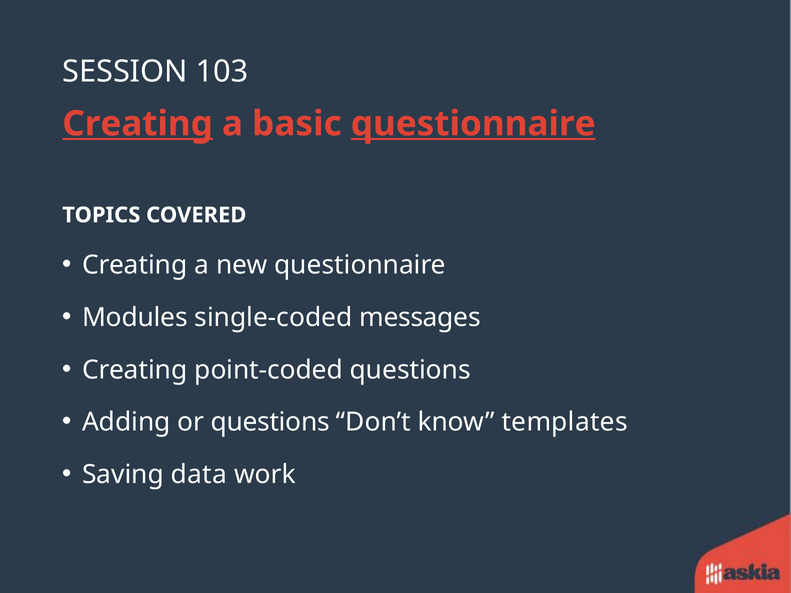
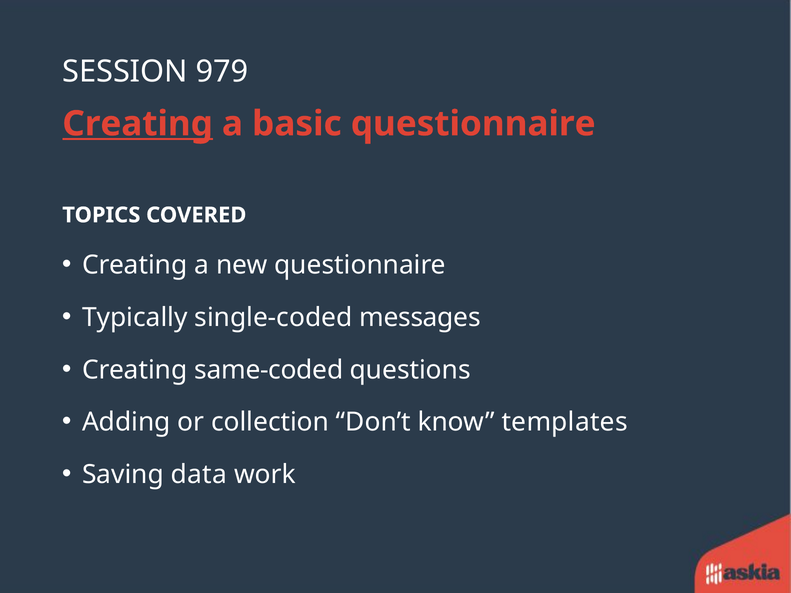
103: 103 -> 979
questionnaire at (473, 124) underline: present -> none
Modules: Modules -> Typically
point-coded: point-coded -> same-coded
or questions: questions -> collection
